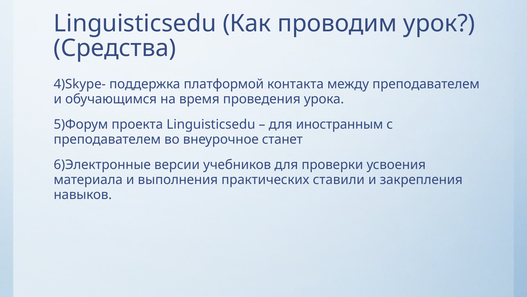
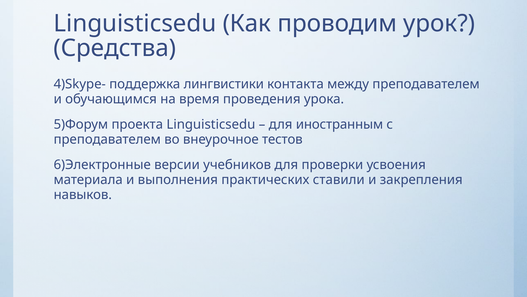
платформой: платформой -> лингвистики
станет: станет -> тестов
